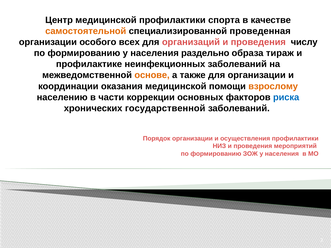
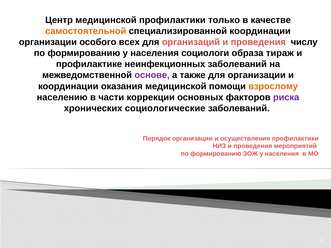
спорта: спорта -> только
специализированной проведенная: проведенная -> координации
раздельно: раздельно -> социологи
основе colour: orange -> purple
риска colour: blue -> purple
государственной: государственной -> социологические
